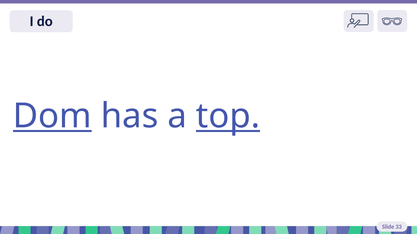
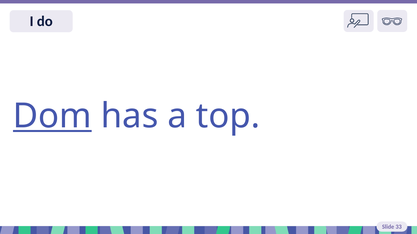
top underline: present -> none
